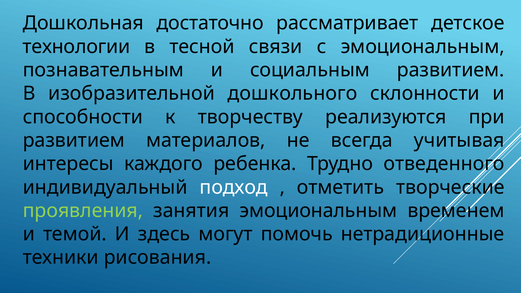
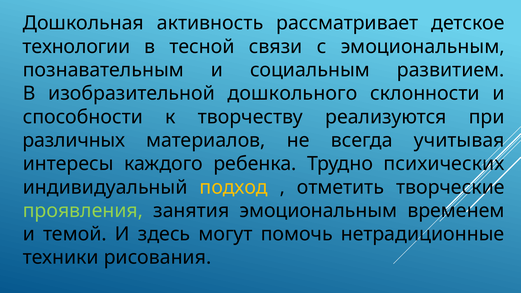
достаточно: достаточно -> активность
развитием at (74, 140): развитием -> различных
отведенного: отведенного -> психических
подход colour: white -> yellow
